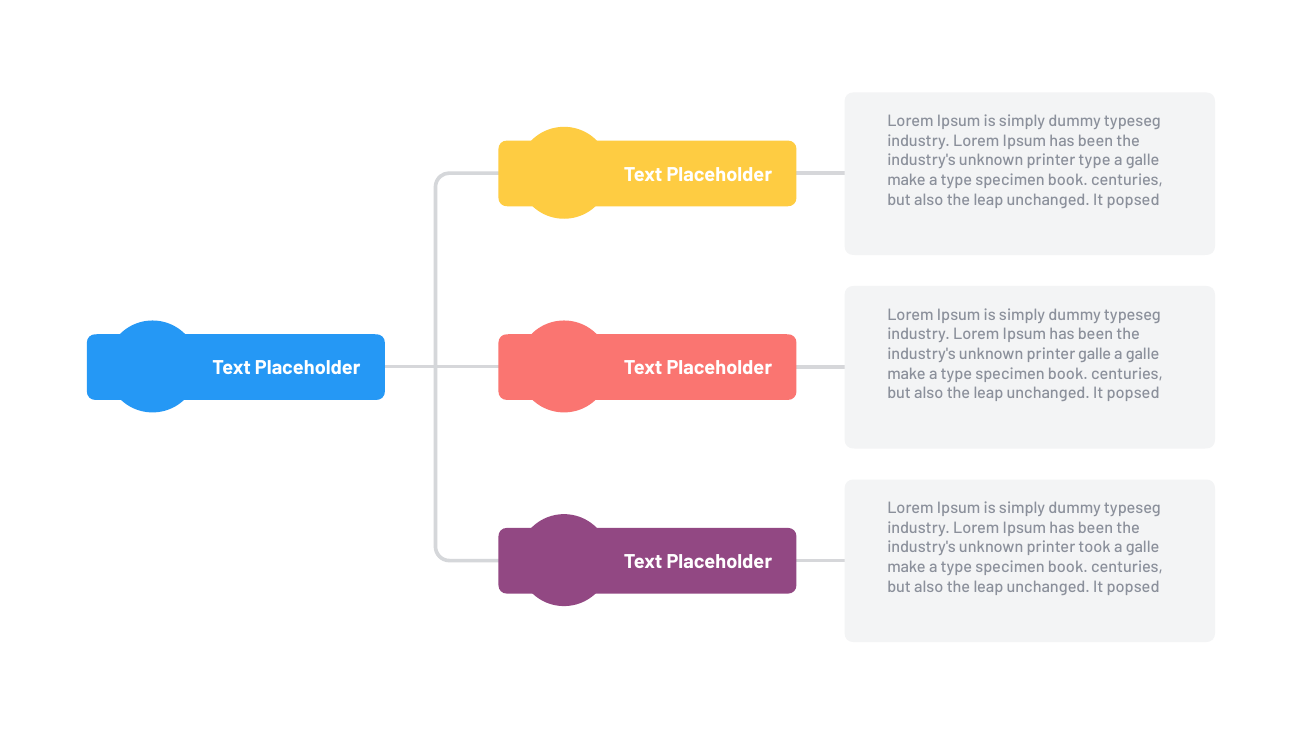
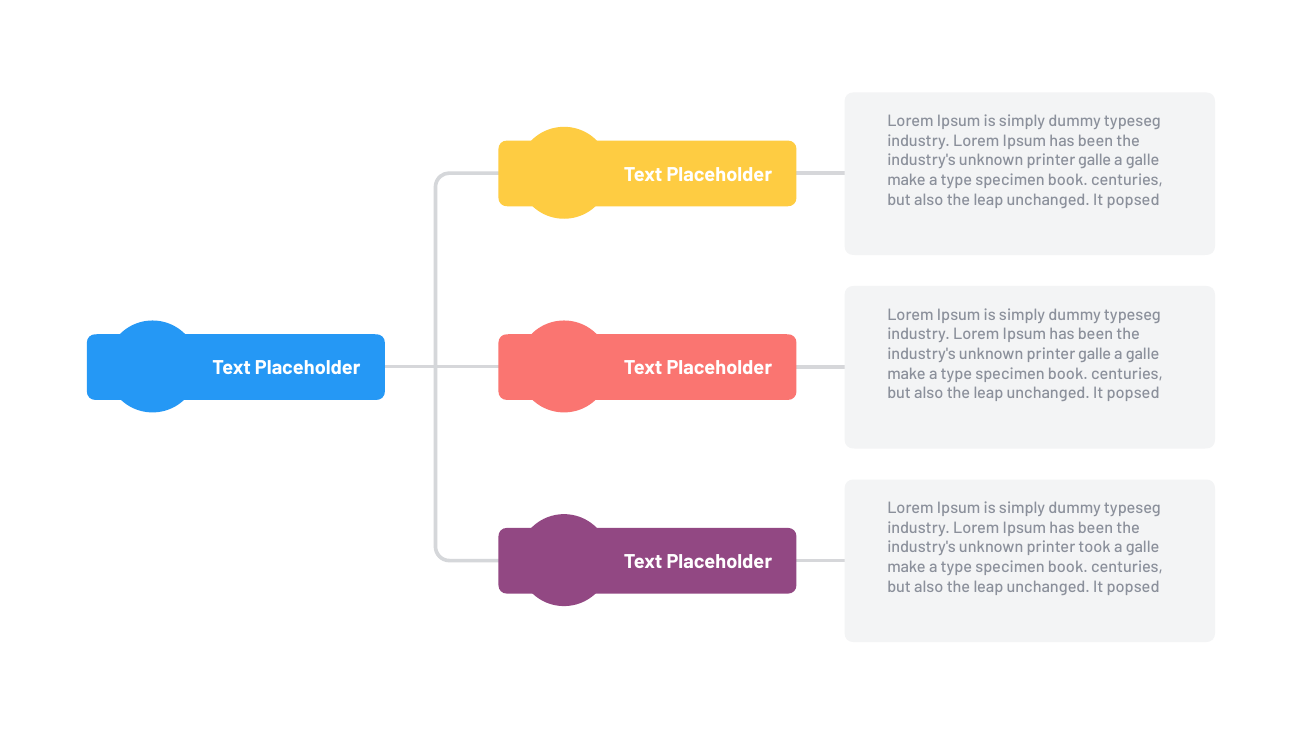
type at (1094, 160): type -> galle
